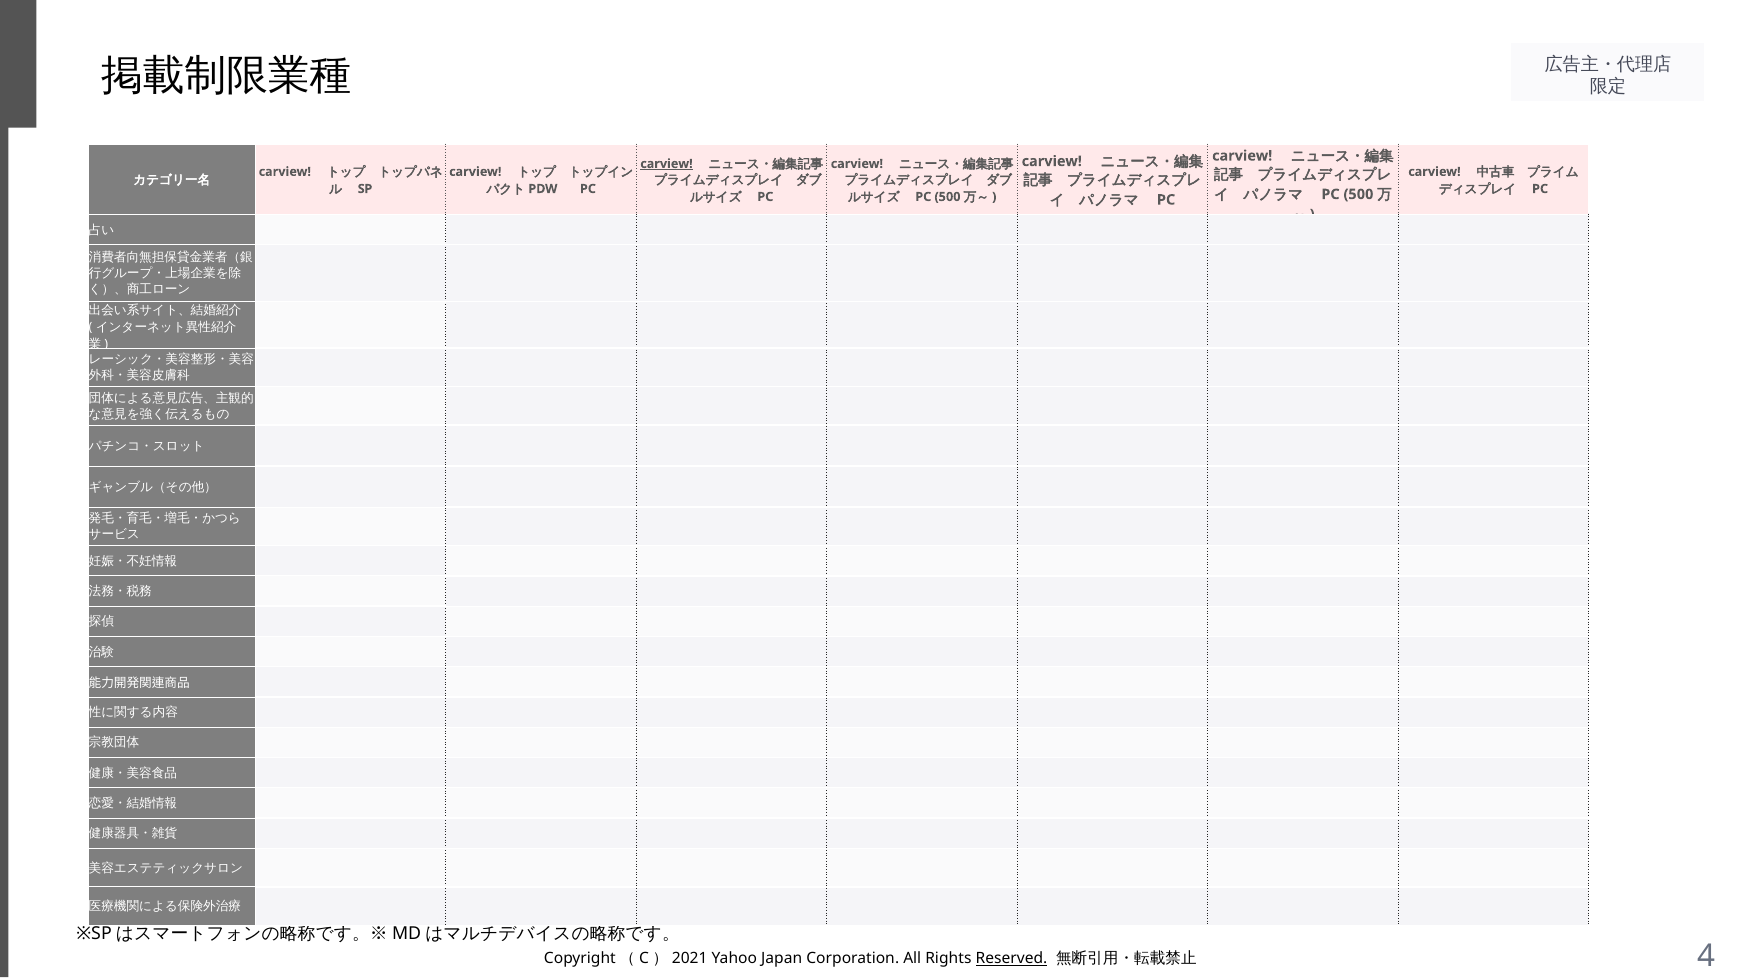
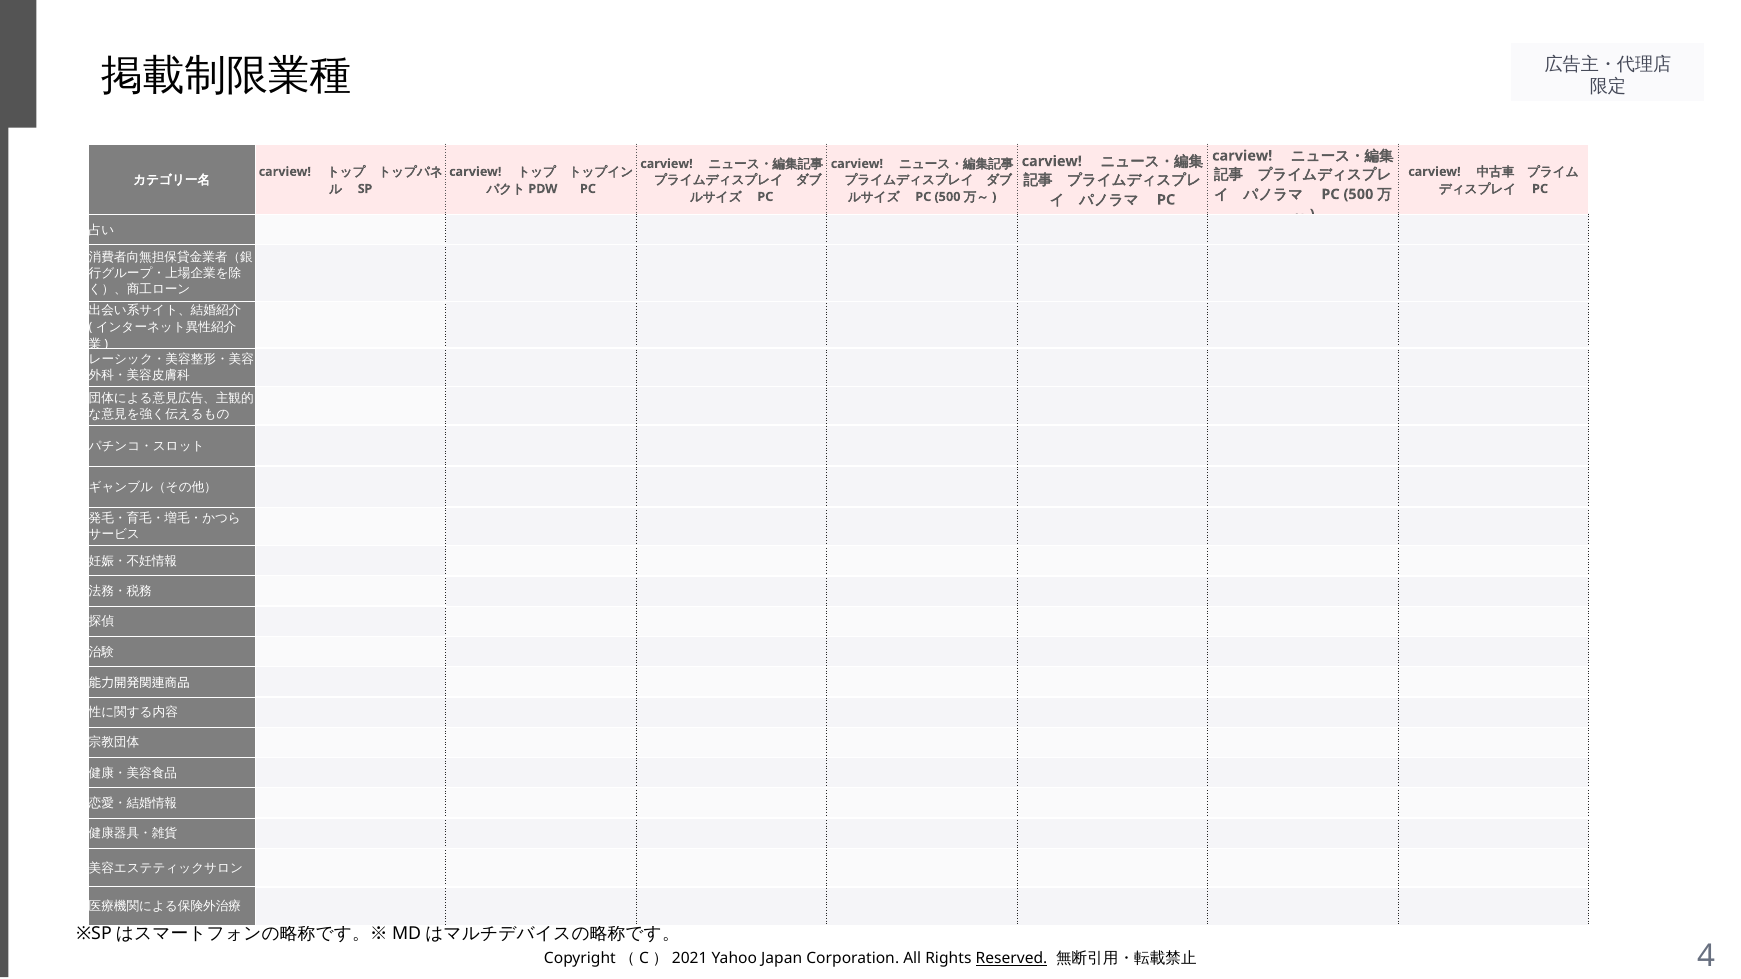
carview at (666, 164) underline: present -> none
